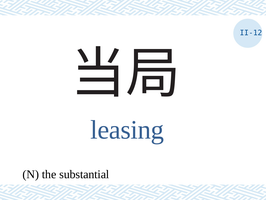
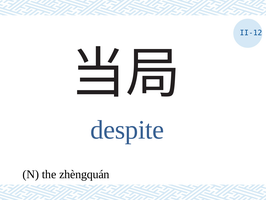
leasing: leasing -> despite
substantial: substantial -> zhèngquán
